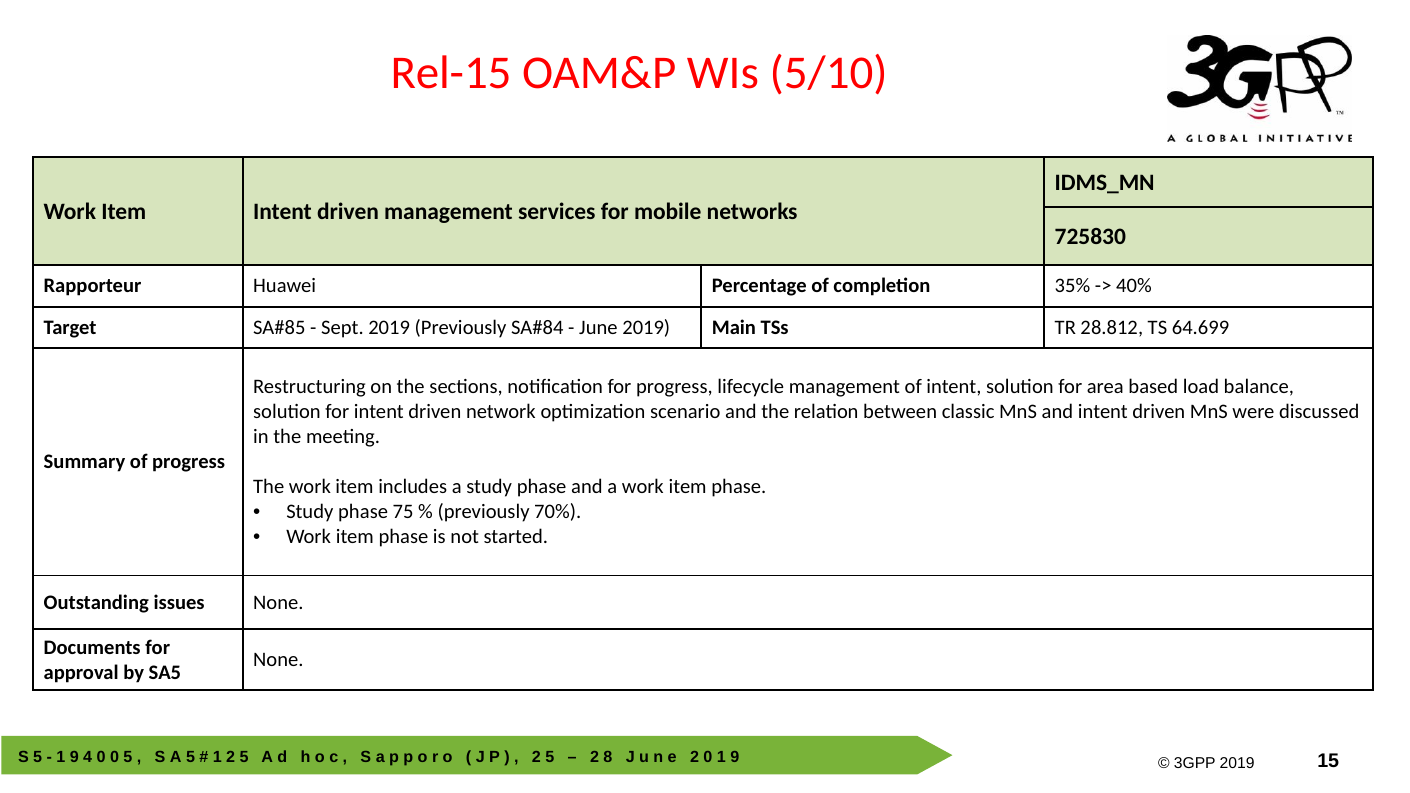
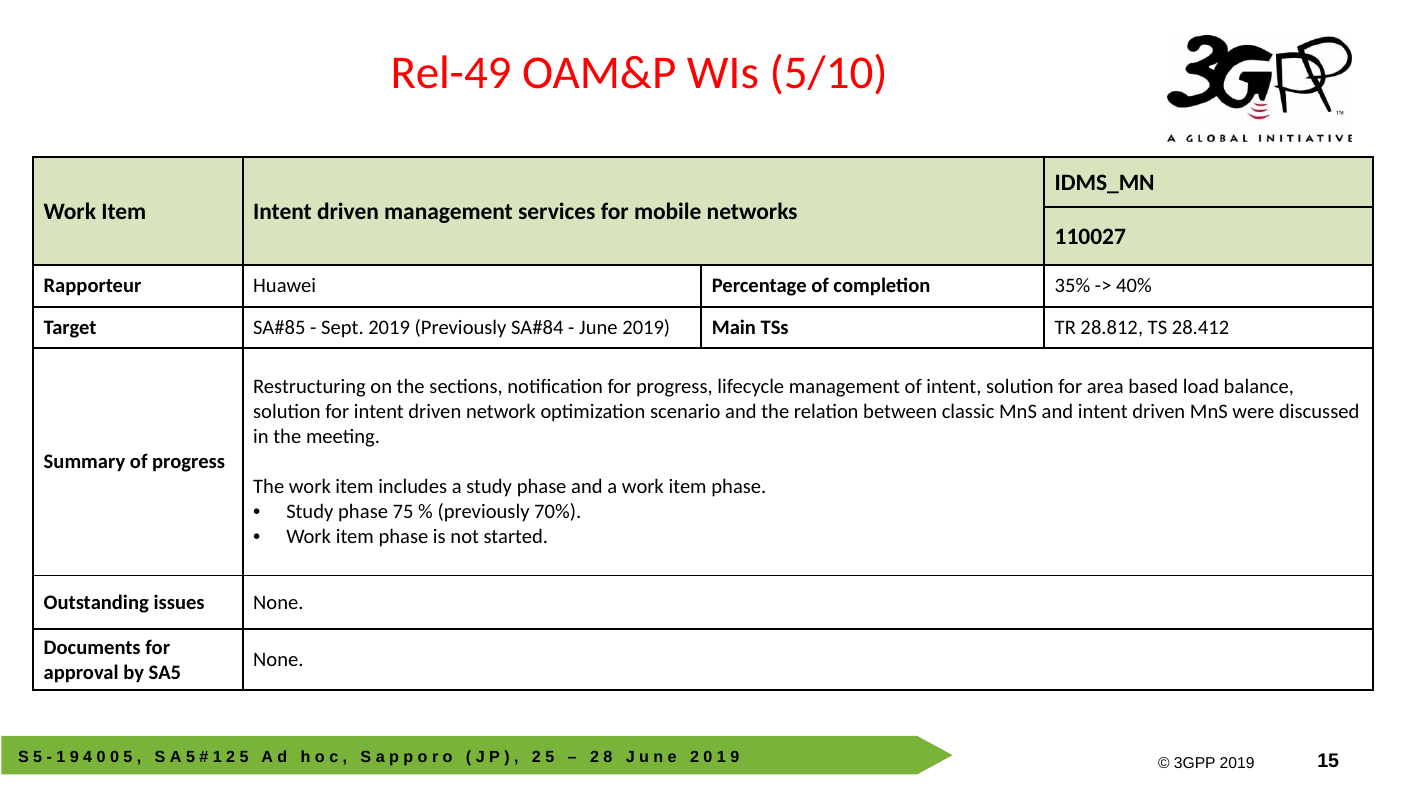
Rel-15: Rel-15 -> Rel-49
725830: 725830 -> 110027
64.699: 64.699 -> 28.412
